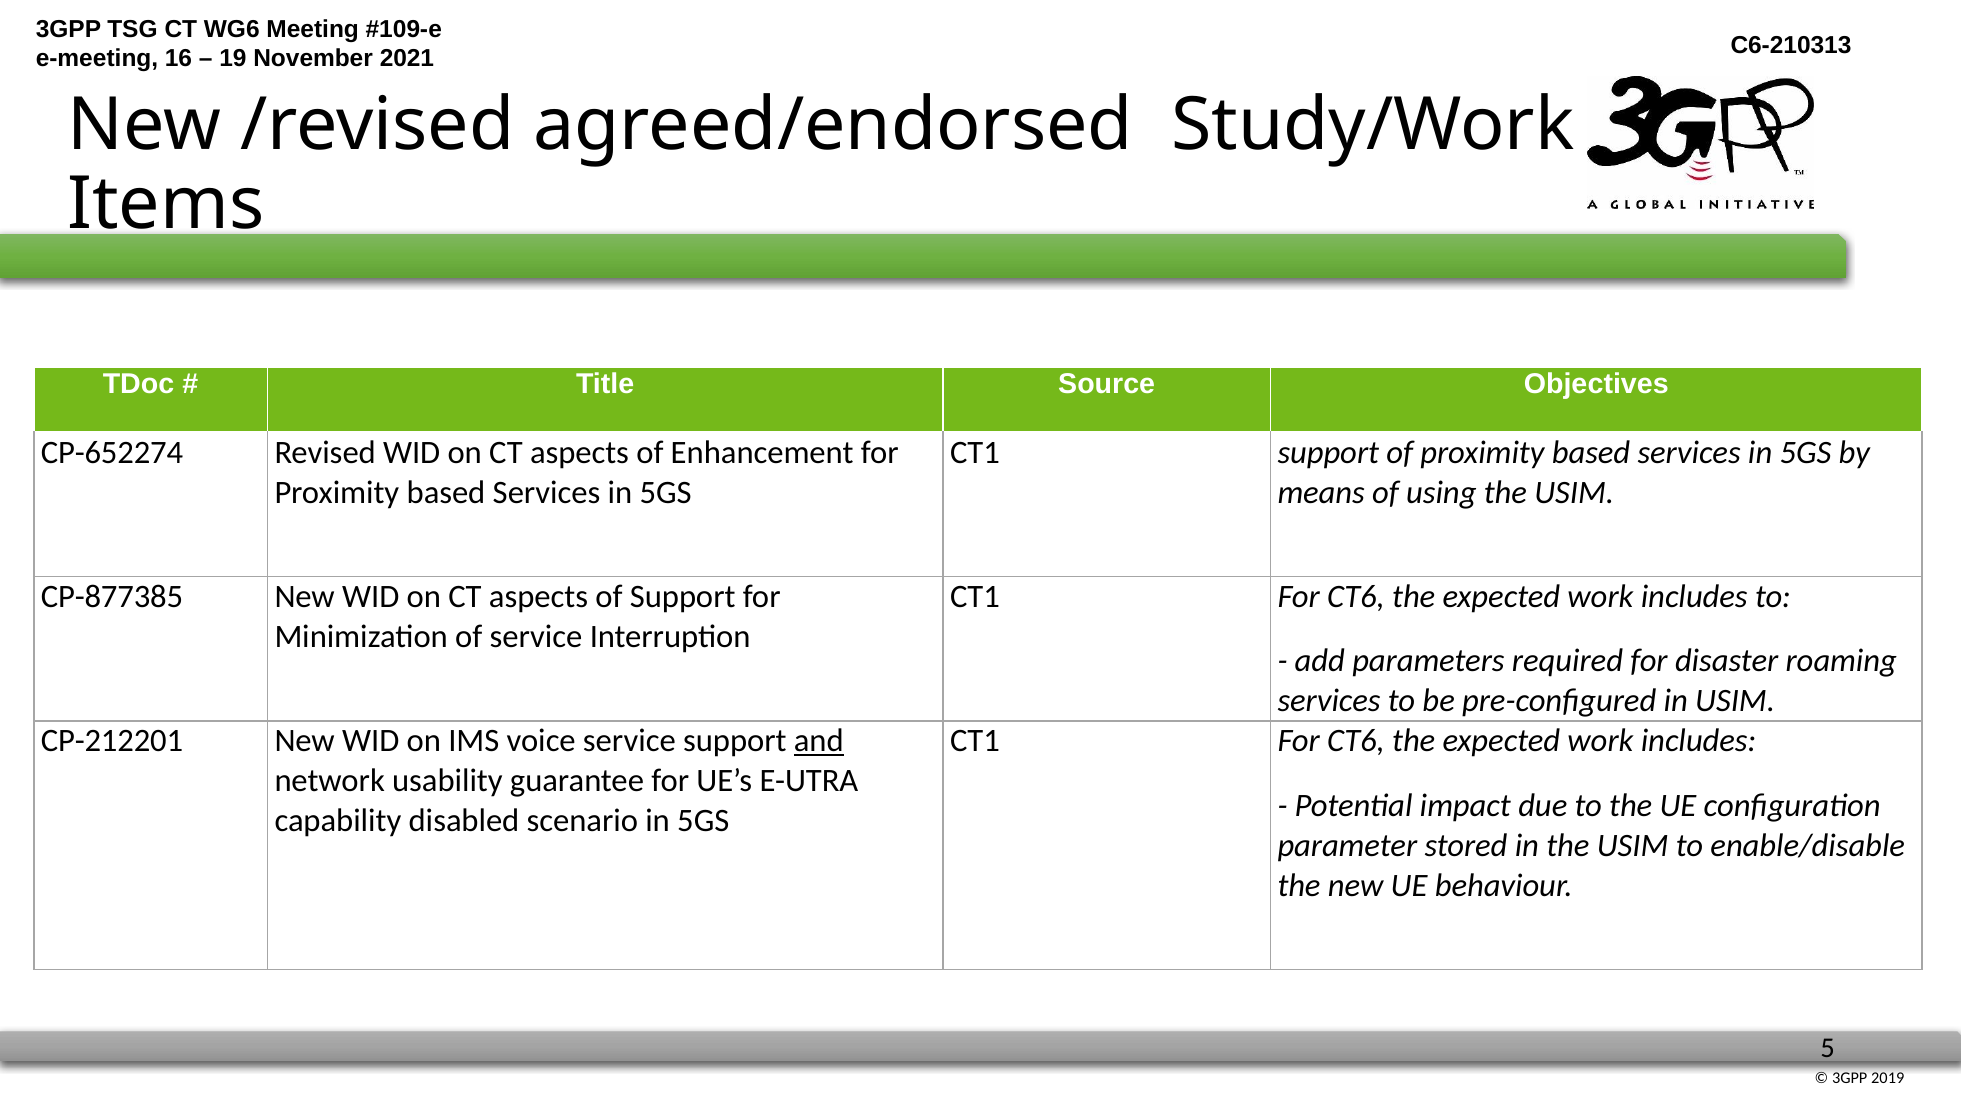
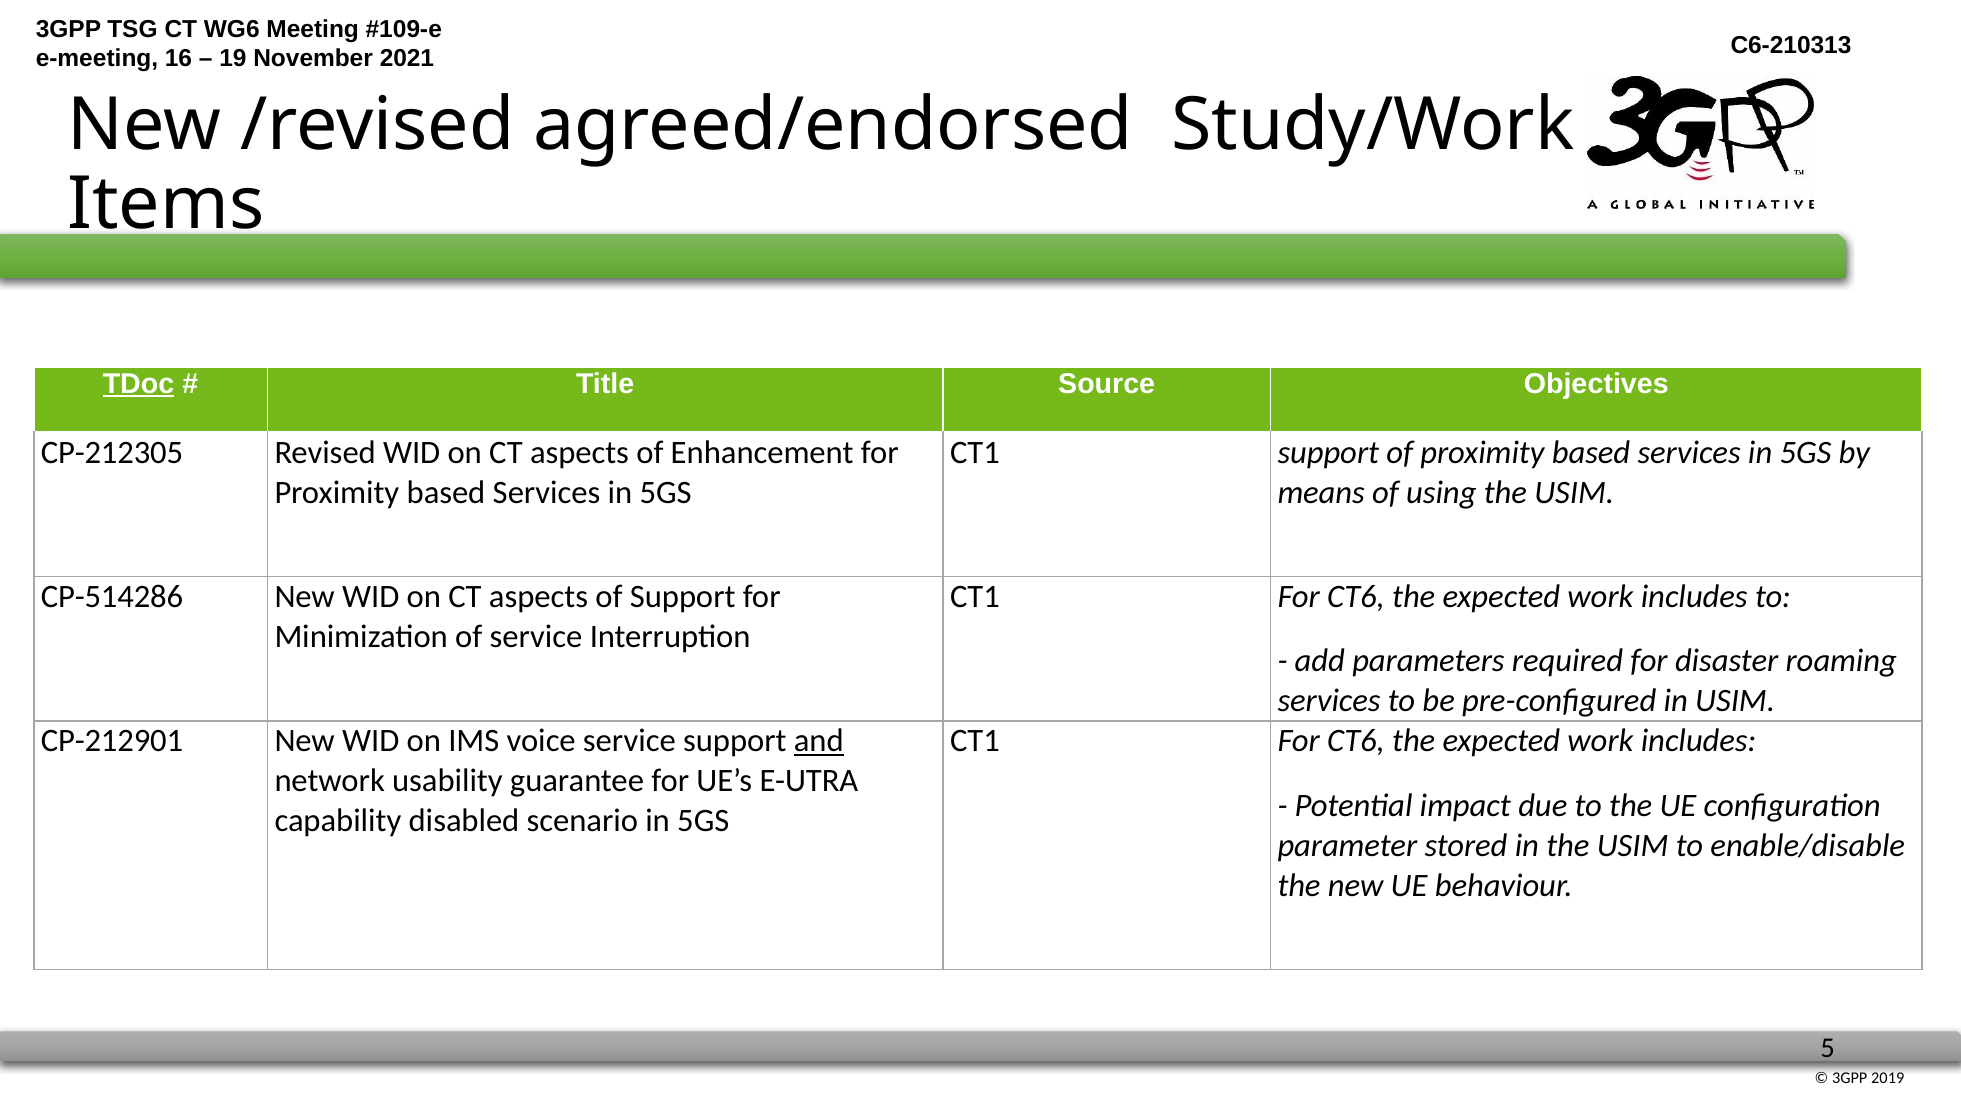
TDoc underline: none -> present
CP-652274: CP-652274 -> CP-212305
CP-877385: CP-877385 -> CP-514286
CP-212201: CP-212201 -> CP-212901
